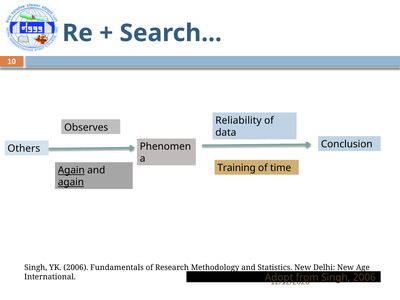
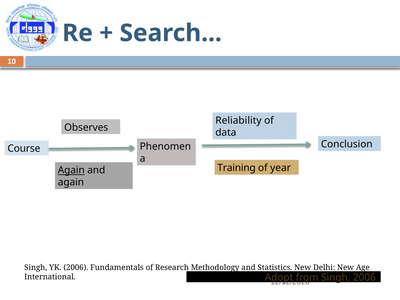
Others: Others -> Course
time: time -> year
again at (71, 182) underline: present -> none
